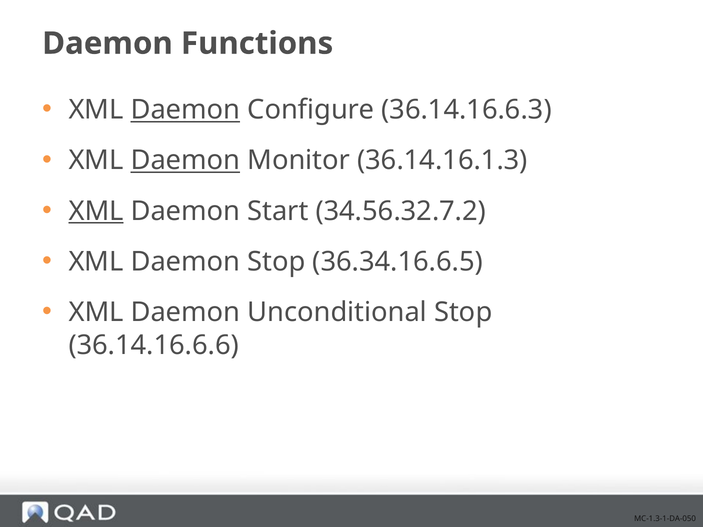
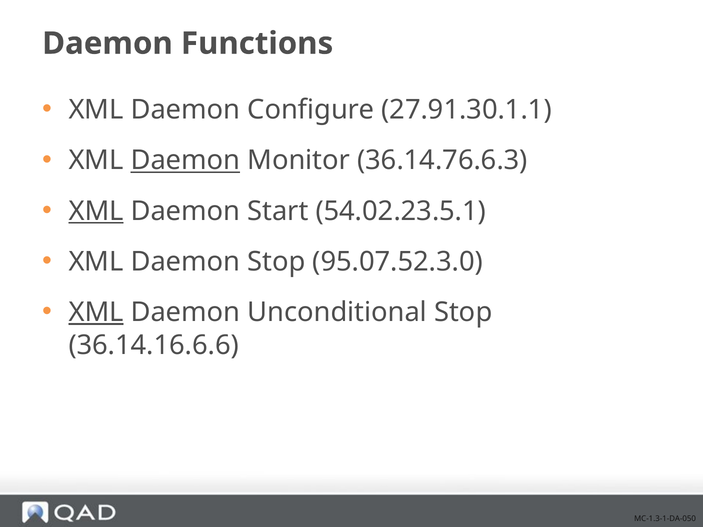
Daemon at (185, 110) underline: present -> none
36.14.16.6.3: 36.14.16.6.3 -> 27.91.30.1.1
36.14.16.1.3: 36.14.16.1.3 -> 36.14.76.6.3
34.56.32.7.2: 34.56.32.7.2 -> 54.02.23.5.1
36.34.16.6.5: 36.34.16.6.5 -> 95.07.52.3.0
XML at (96, 312) underline: none -> present
